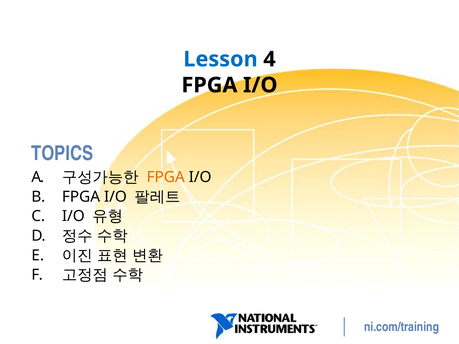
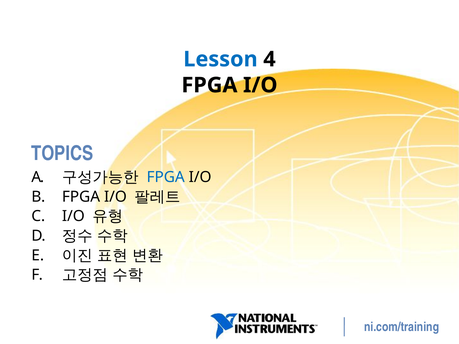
FPGA at (166, 177) colour: orange -> blue
